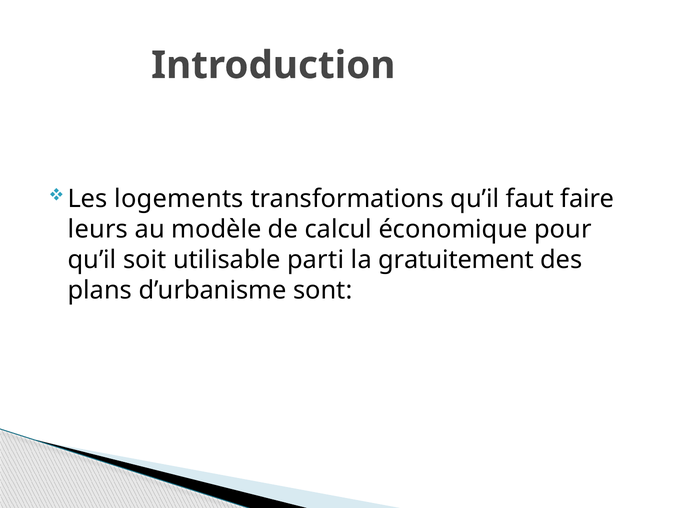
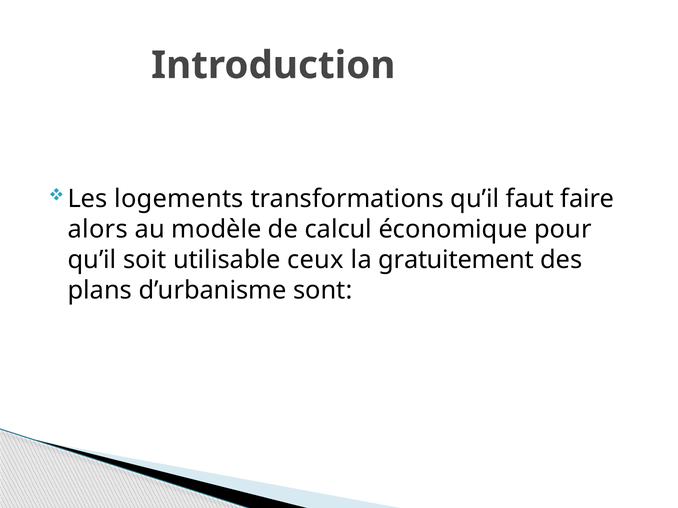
leurs: leurs -> alors
parti: parti -> ceux
